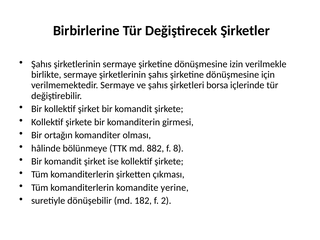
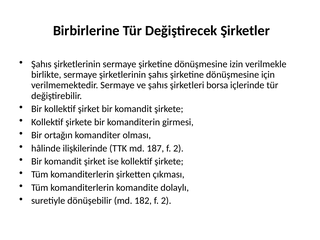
bölünmeye: bölünmeye -> ilişkilerinde
882: 882 -> 187
8 at (178, 148): 8 -> 2
yerine: yerine -> dolaylı
